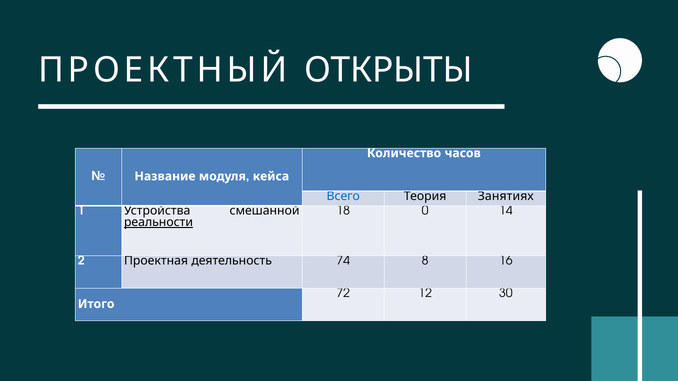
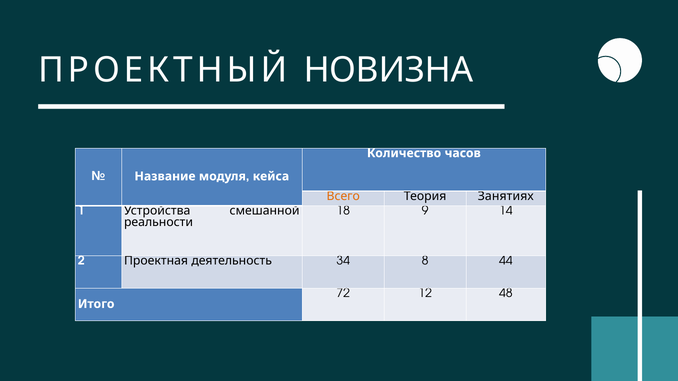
ОТКРЫТЫ: ОТКРЫТЫ -> НОВИЗНА
Всего colour: blue -> orange
0: 0 -> 9
реальности underline: present -> none
74: 74 -> 34
16: 16 -> 44
30: 30 -> 48
